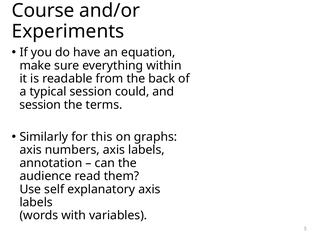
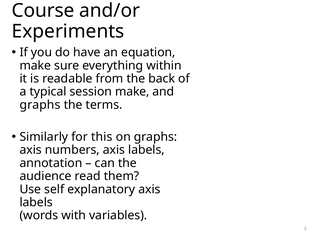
session could: could -> make
session at (40, 105): session -> graphs
